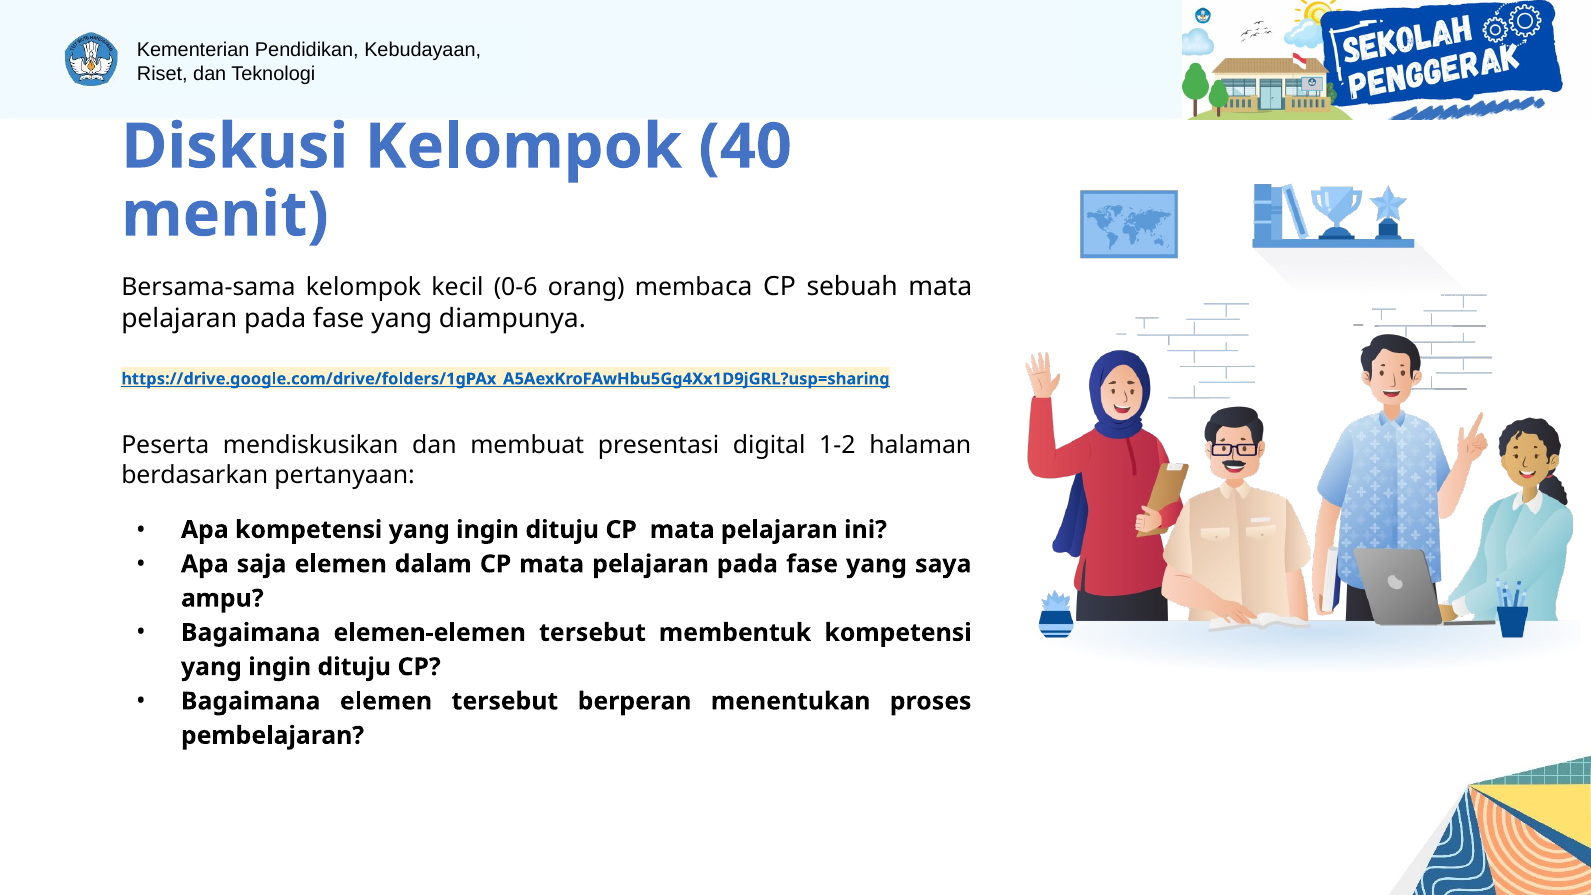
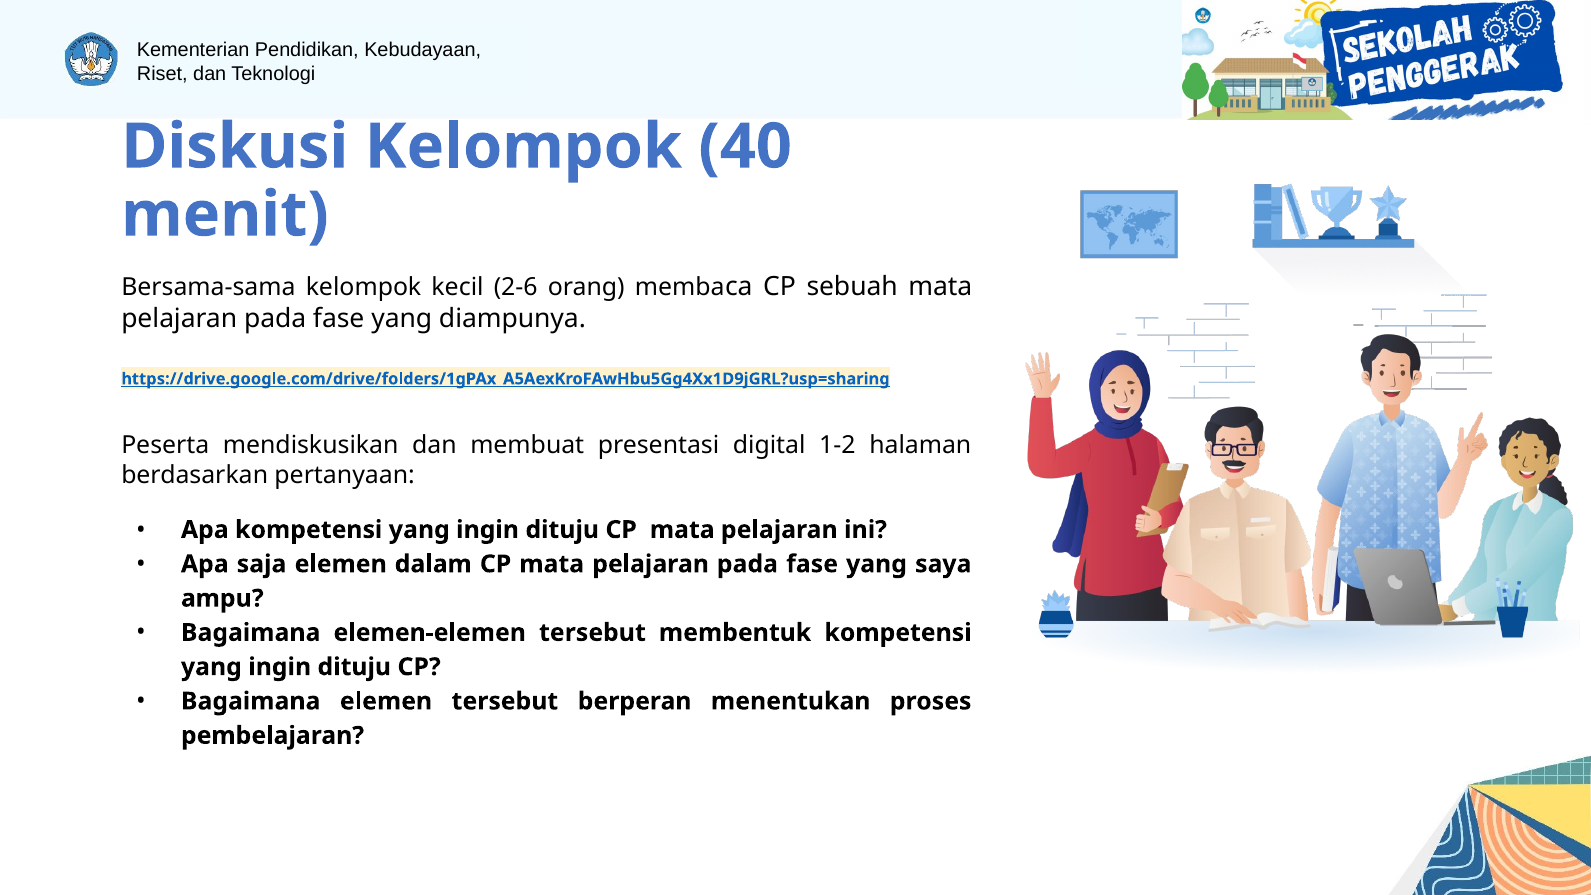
0-6: 0-6 -> 2-6
